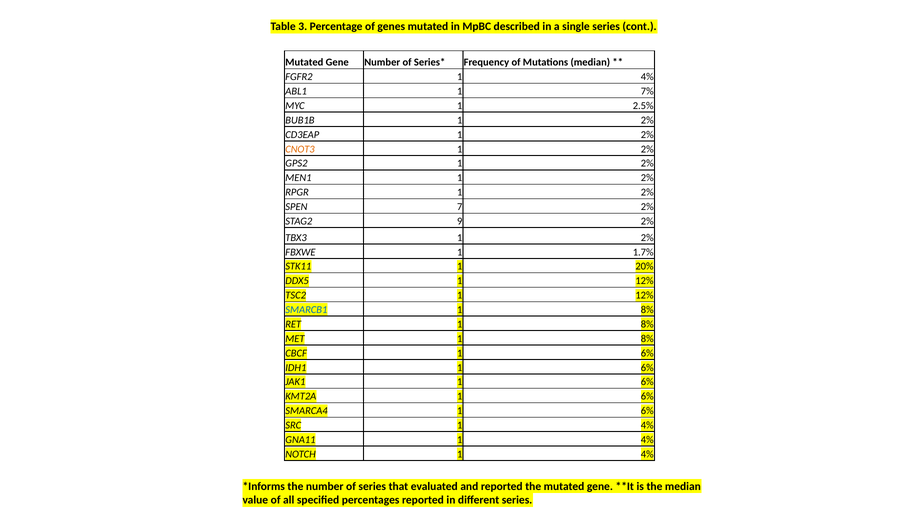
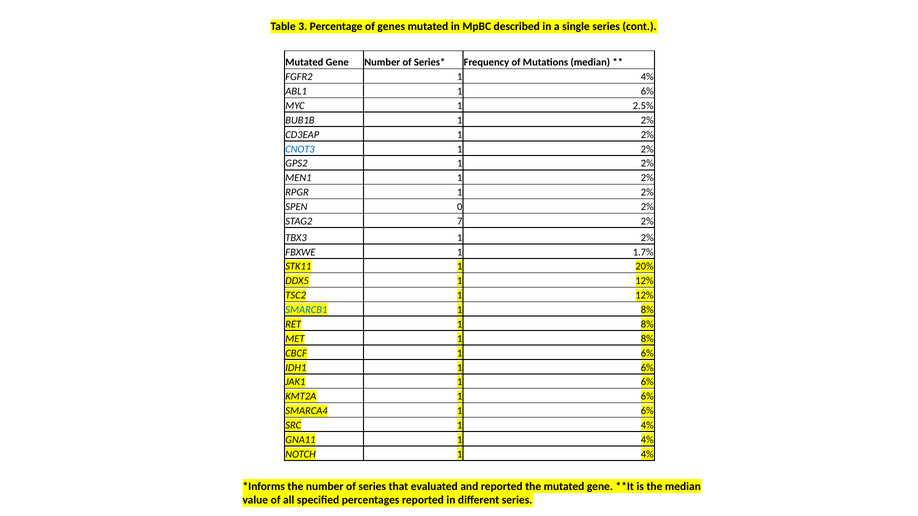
ABL1 1 7%: 7% -> 6%
CNOT3 colour: orange -> blue
7: 7 -> 0
9: 9 -> 7
